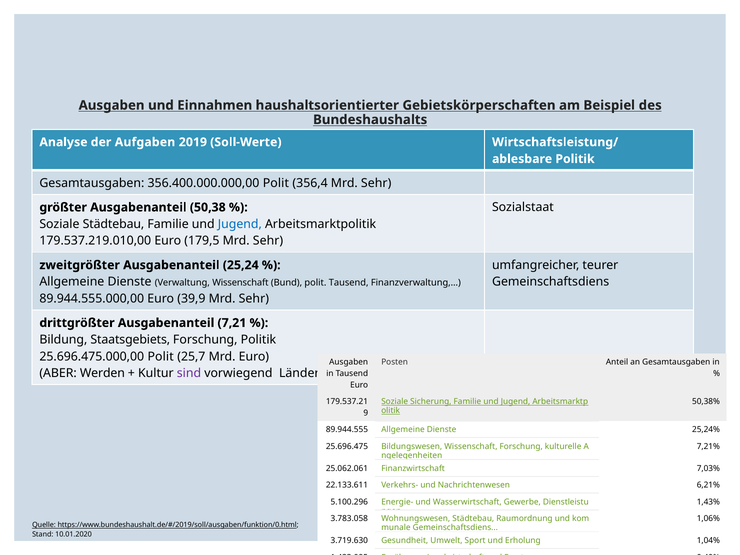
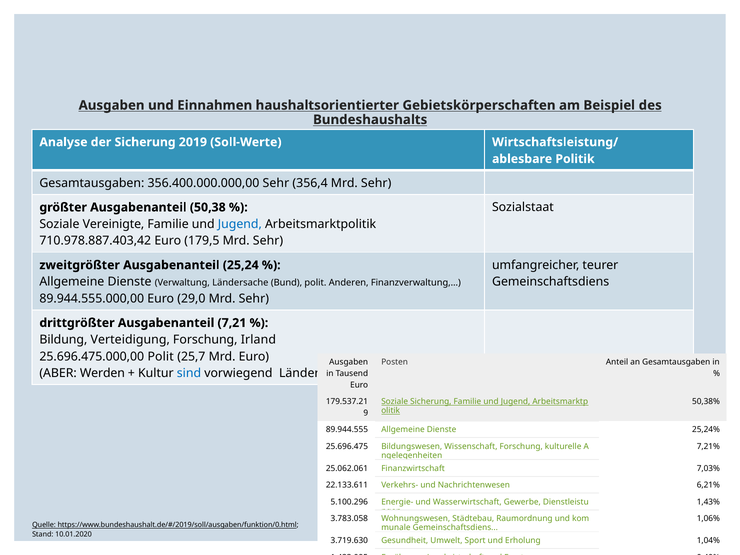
der Aufgaben: Aufgaben -> Sicherung
356.400.000.000,00 Polit: Polit -> Sehr
Soziale Städtebau: Städtebau -> Vereinigte
179.537.219.010,00: 179.537.219.010,00 -> 710.978.887.403,42
Verwaltung Wissenschaft: Wissenschaft -> Ländersache
polit Tausend: Tausend -> Anderen
39,9: 39,9 -> 29,0
Staatsgebiets: Staatsgebiets -> Verteidigung
Forschung Politik: Politik -> Irland
sind colour: purple -> blue
